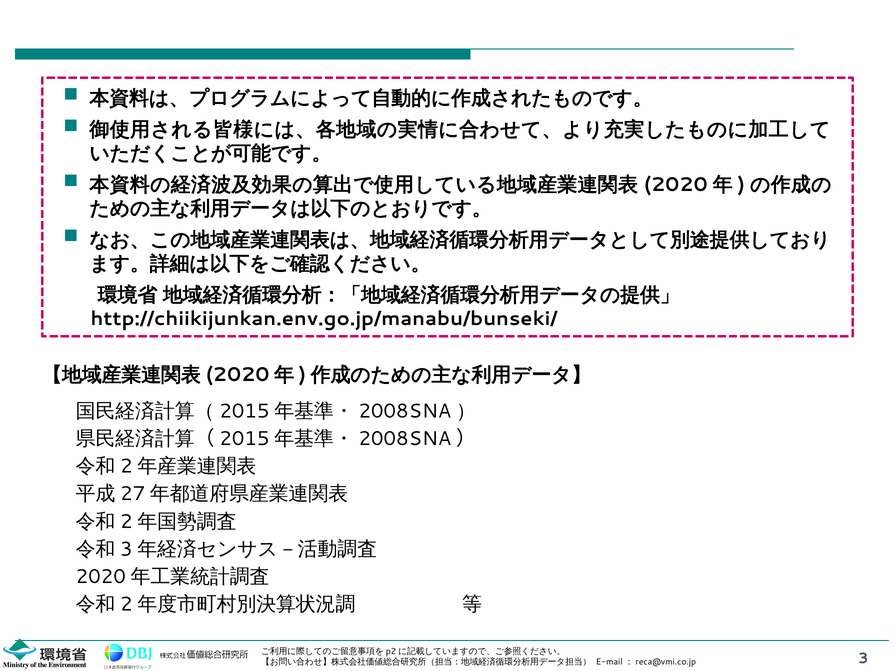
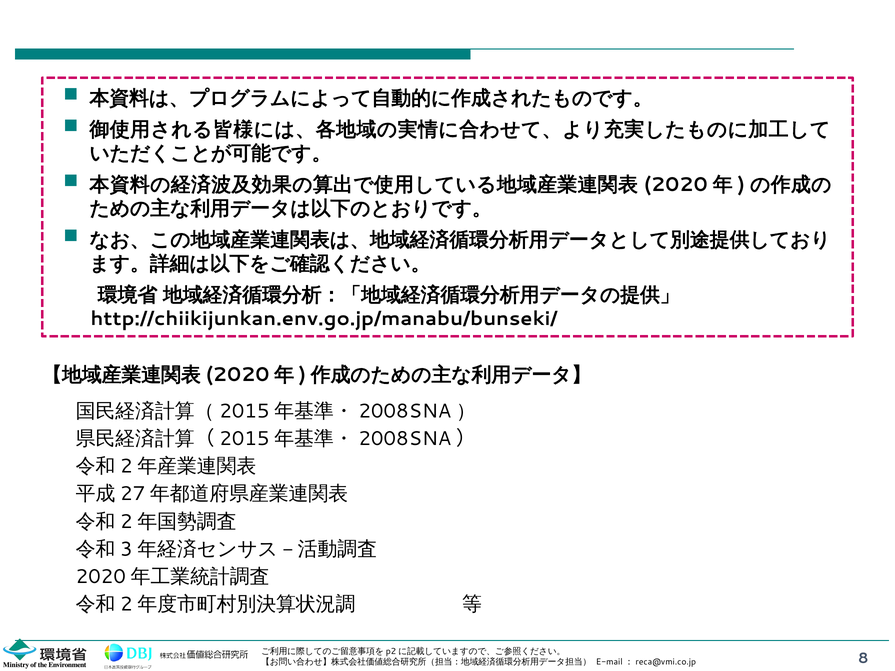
3: 3 -> 8
